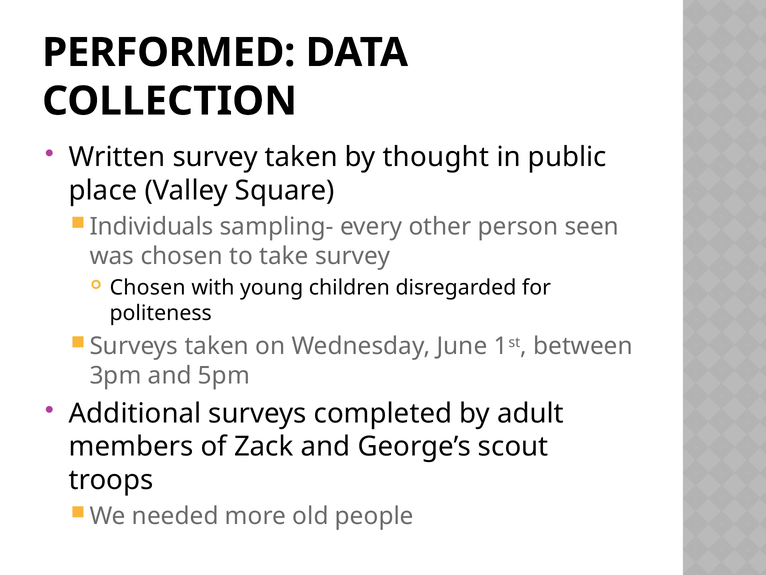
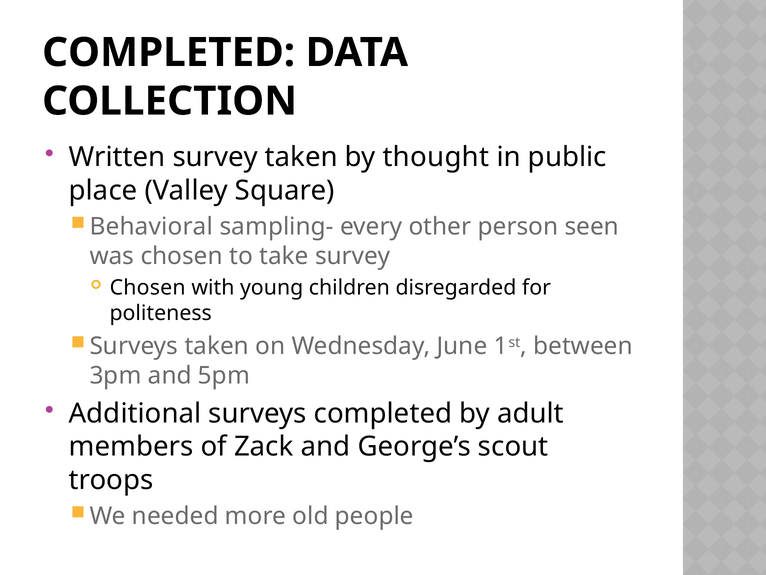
PERFORMED at (169, 53): PERFORMED -> COMPLETED
Individuals: Individuals -> Behavioral
